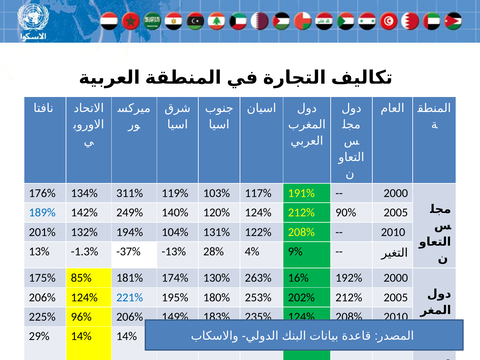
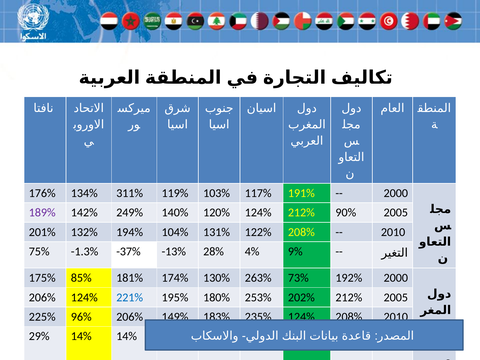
189% colour: blue -> purple
13%: 13% -> 75%
16%: 16% -> 73%
